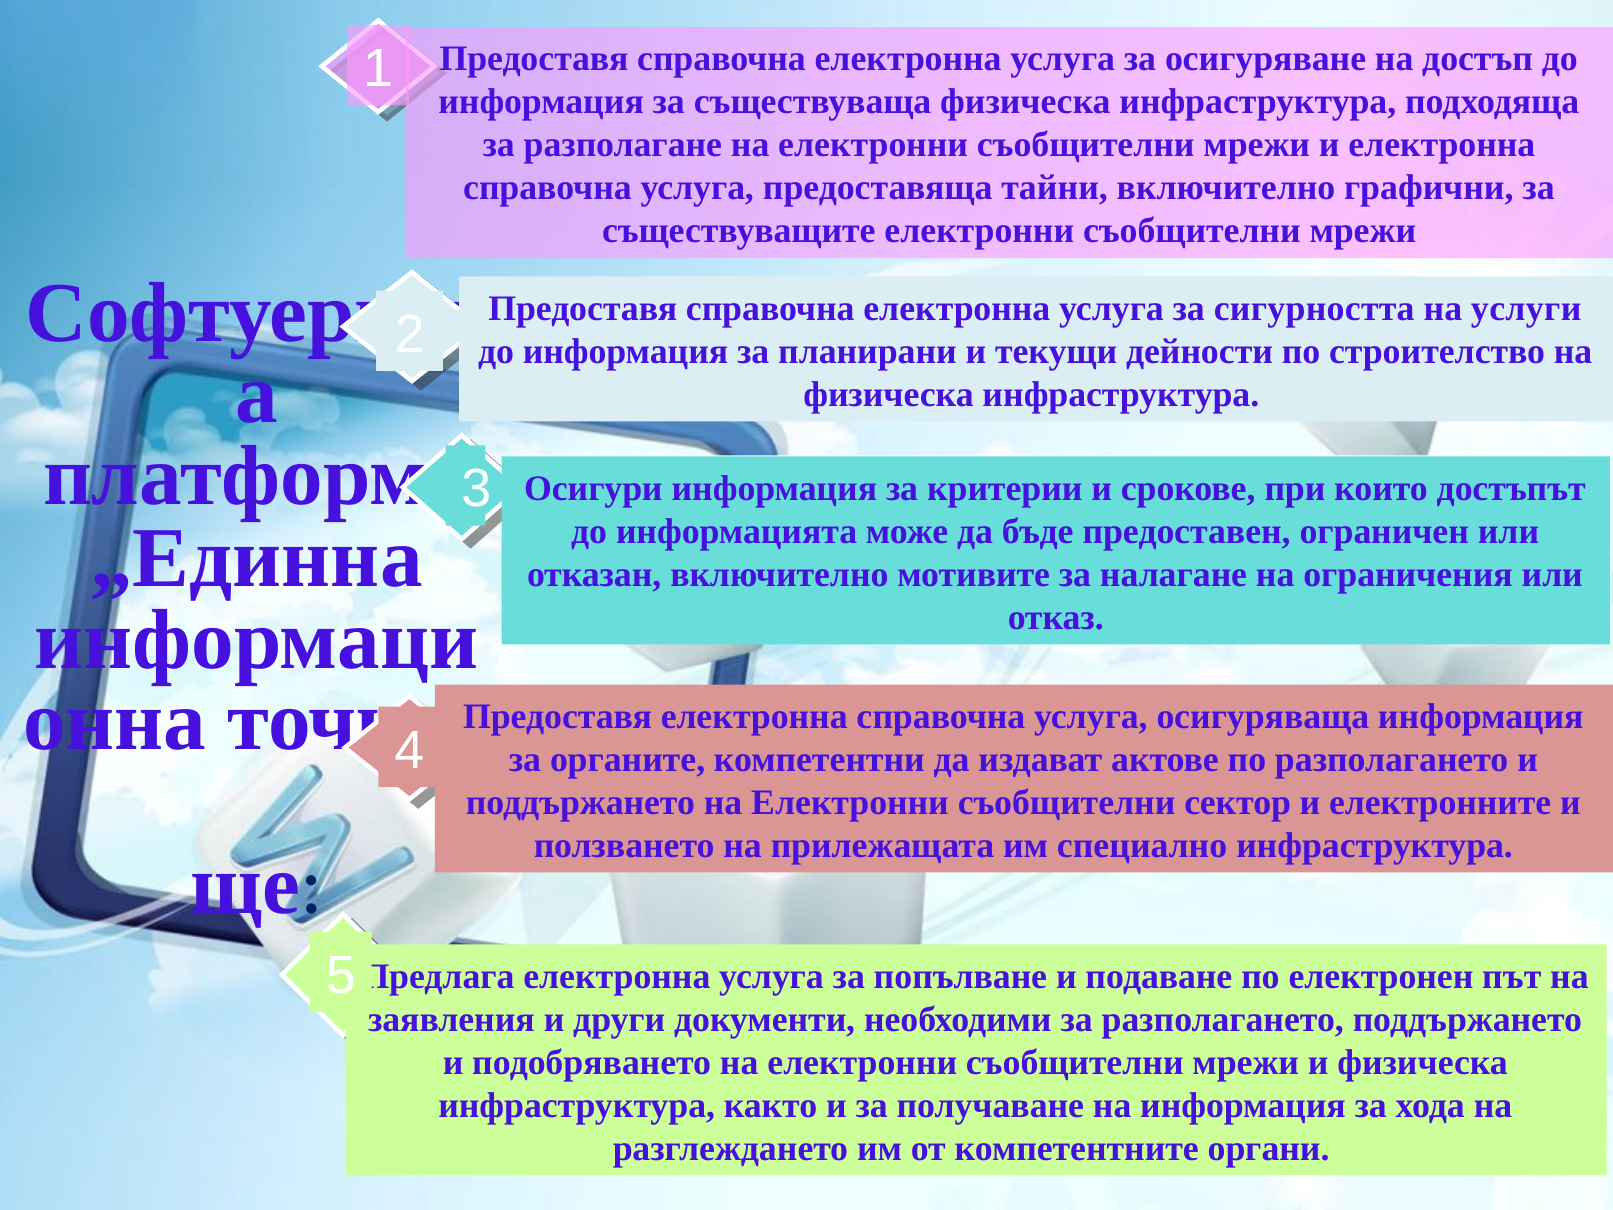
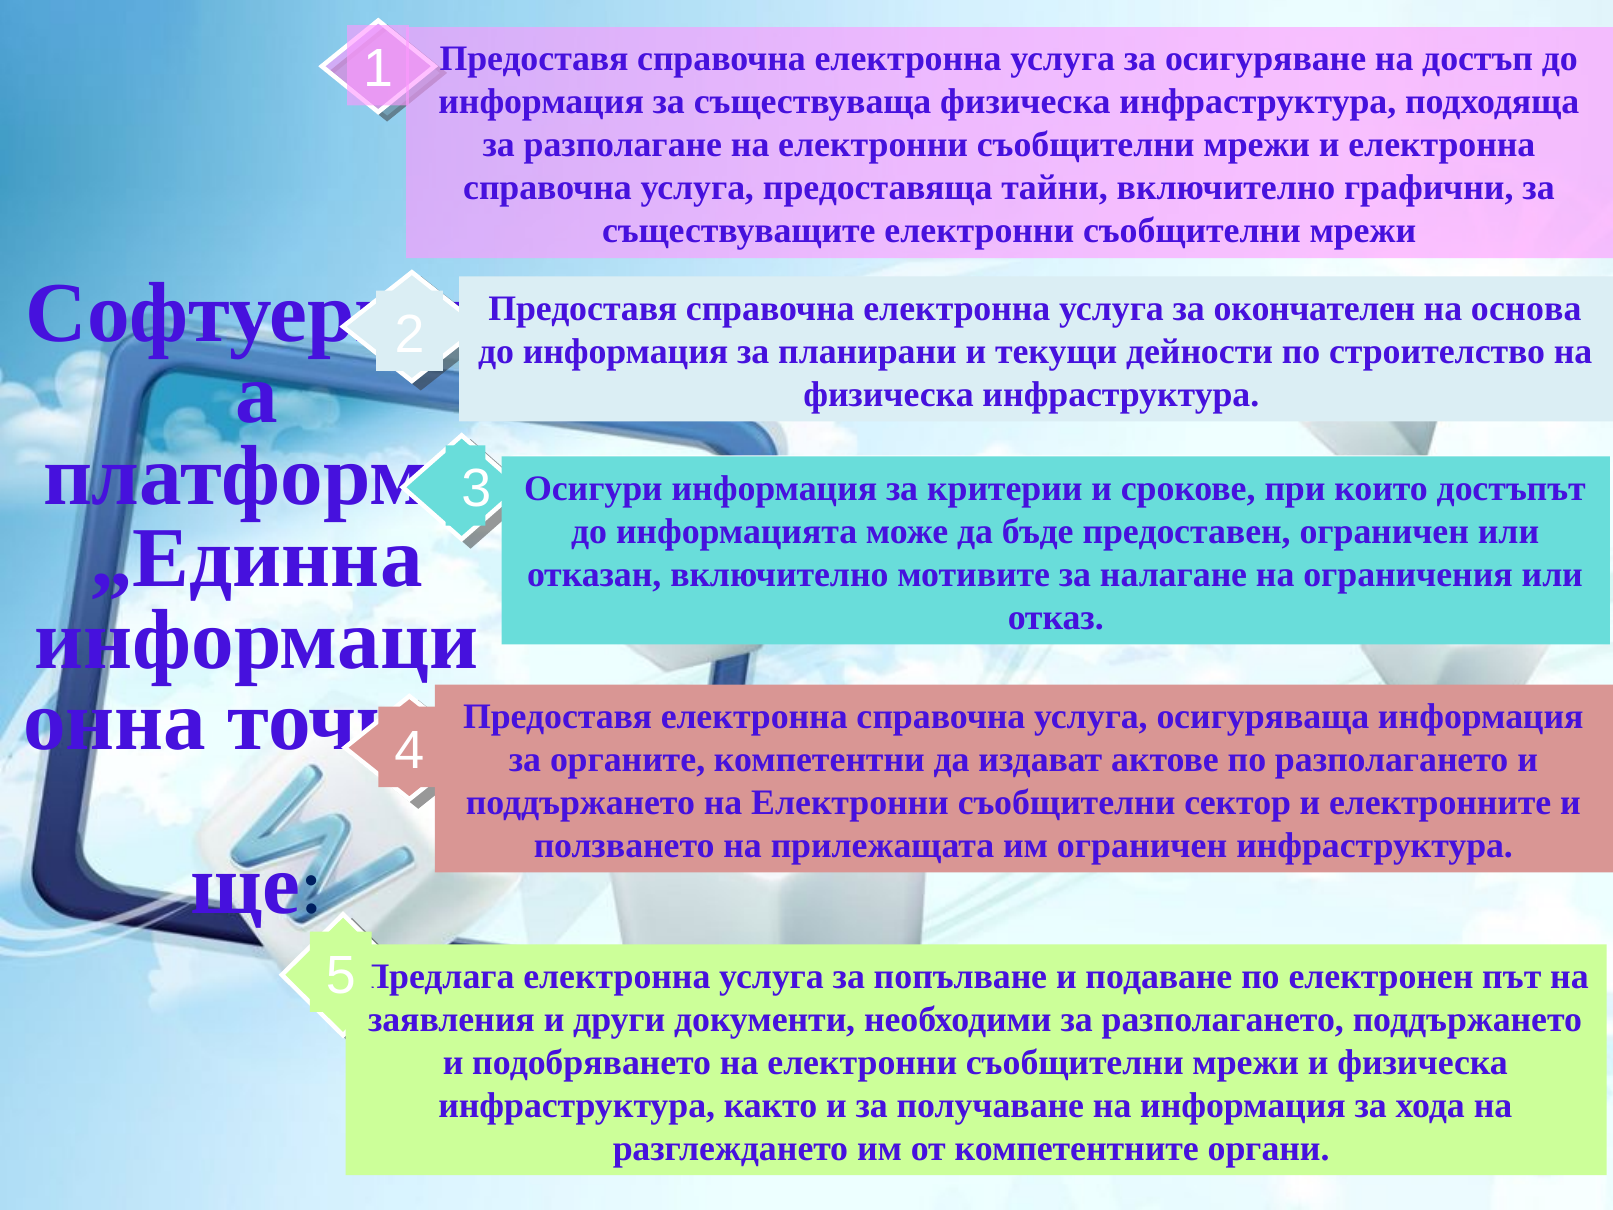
сигурността: сигурността -> окончателен
услуги: услуги -> основа
им специално: специално -> ограничен
